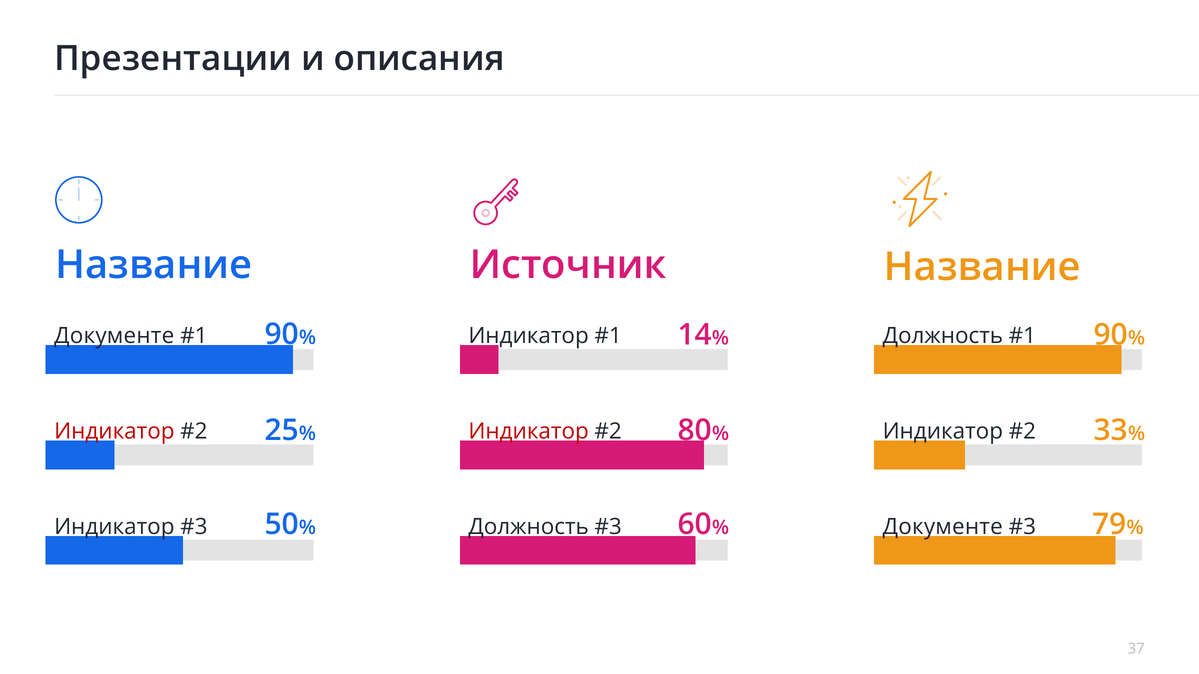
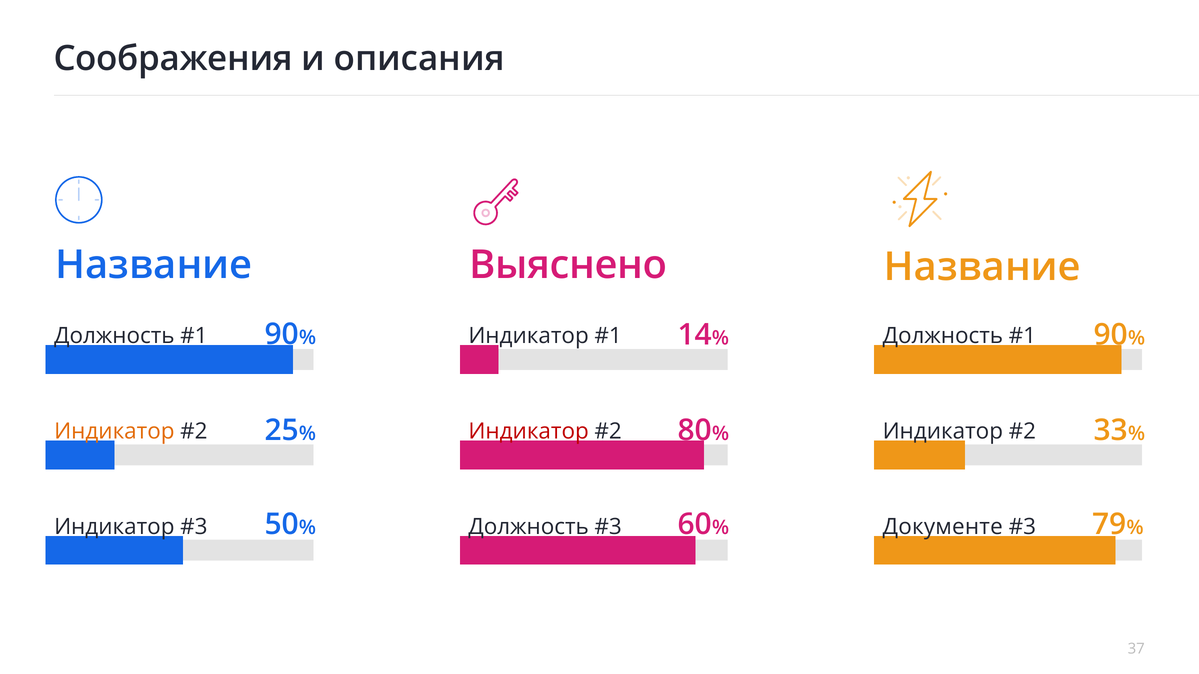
Презентации: Презентации -> Соображения
Источник: Источник -> Выяснено
Документе at (114, 336): Документе -> Должность
Индикатор at (114, 432) colour: red -> orange
